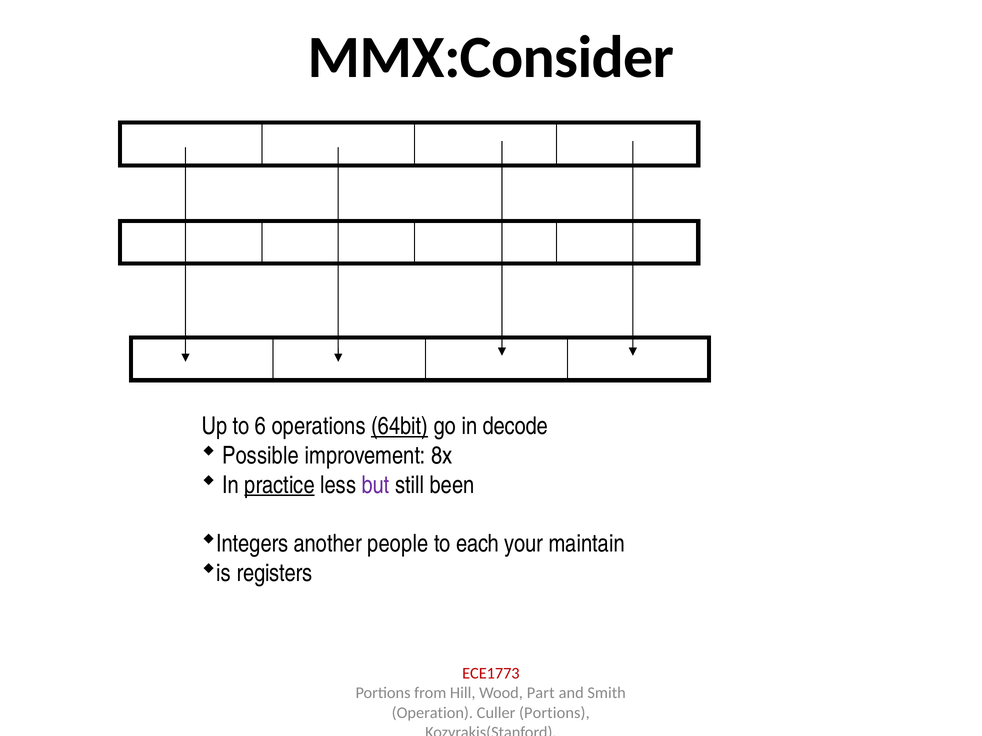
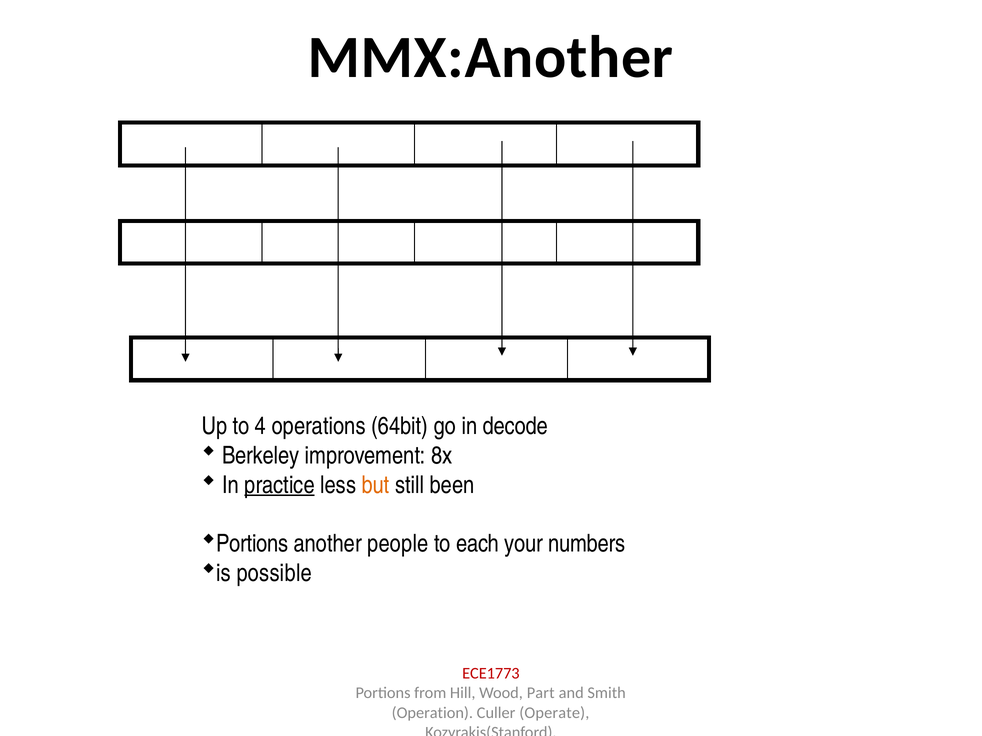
MMX:Consider: MMX:Consider -> MMX:Another
6: 6 -> 4
64bit underline: present -> none
Possible: Possible -> Berkeley
but colour: purple -> orange
Integers at (252, 544): Integers -> Portions
maintain: maintain -> numbers
registers: registers -> possible
Culler Portions: Portions -> Operate
